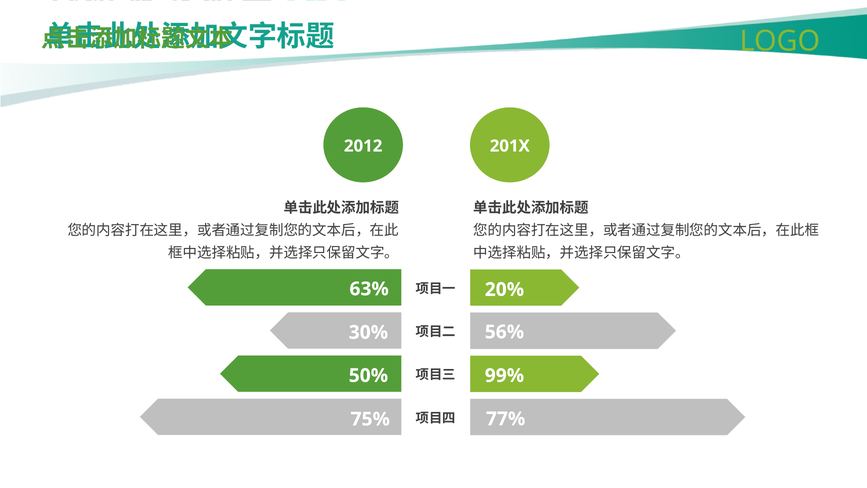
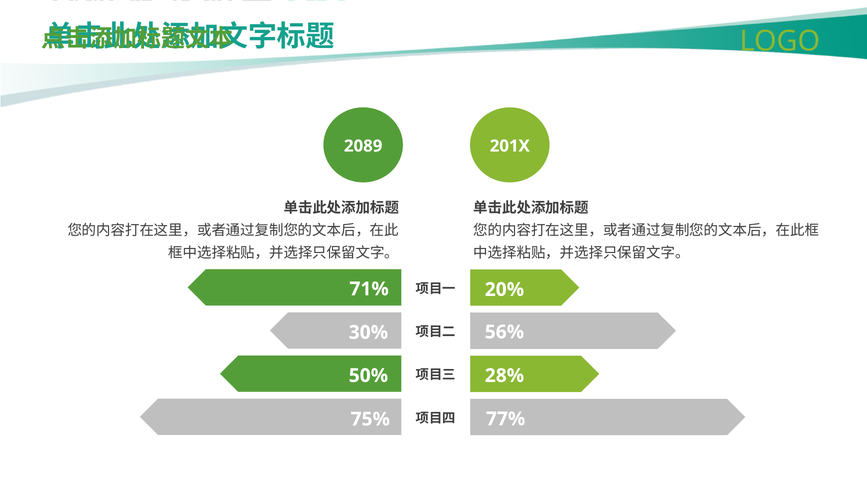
2012: 2012 -> 2089
63%: 63% -> 71%
99%: 99% -> 28%
